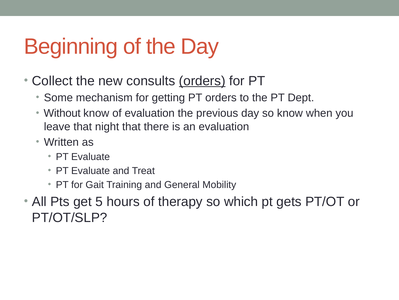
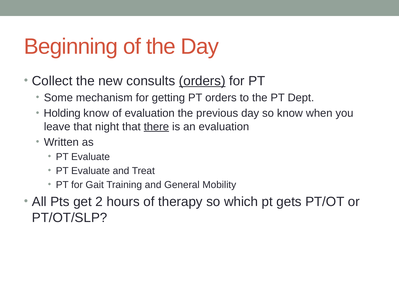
Without: Without -> Holding
there underline: none -> present
5: 5 -> 2
